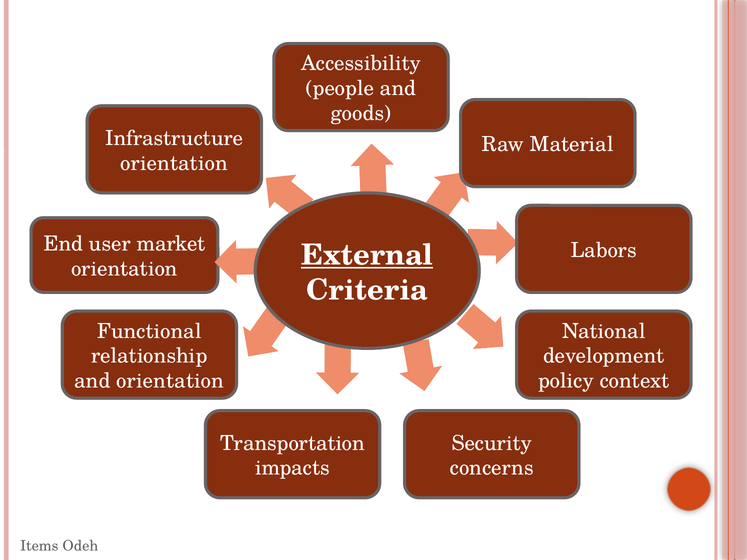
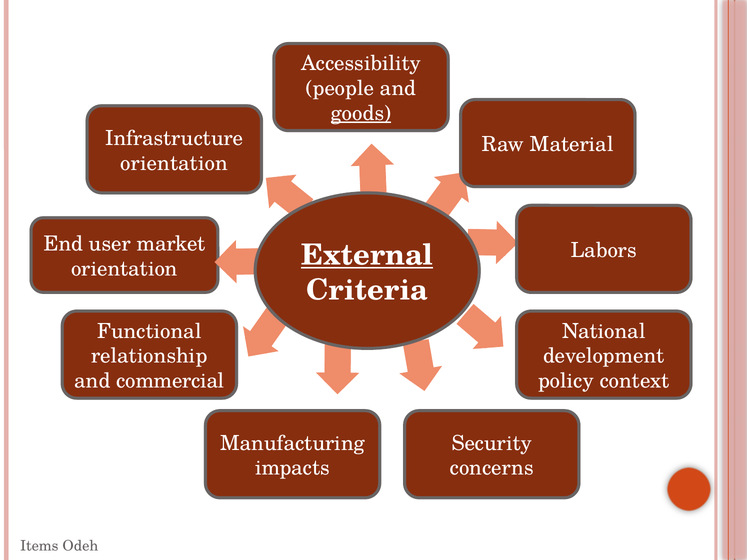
goods underline: none -> present
and orientation: orientation -> commercial
Transportation: Transportation -> Manufacturing
